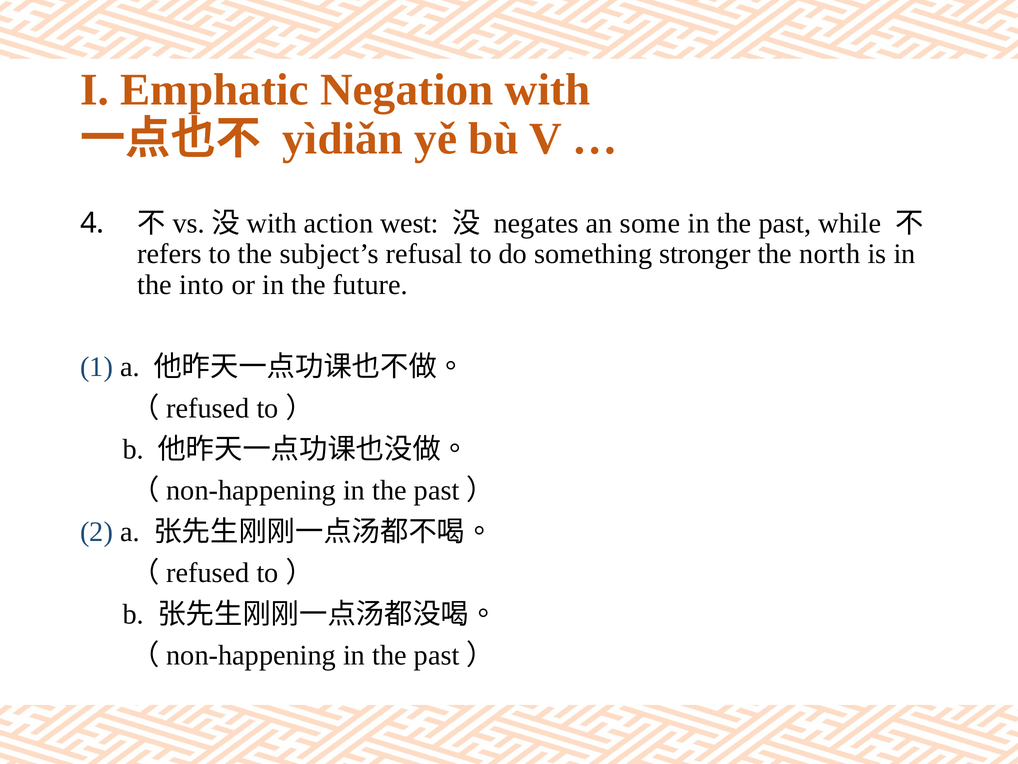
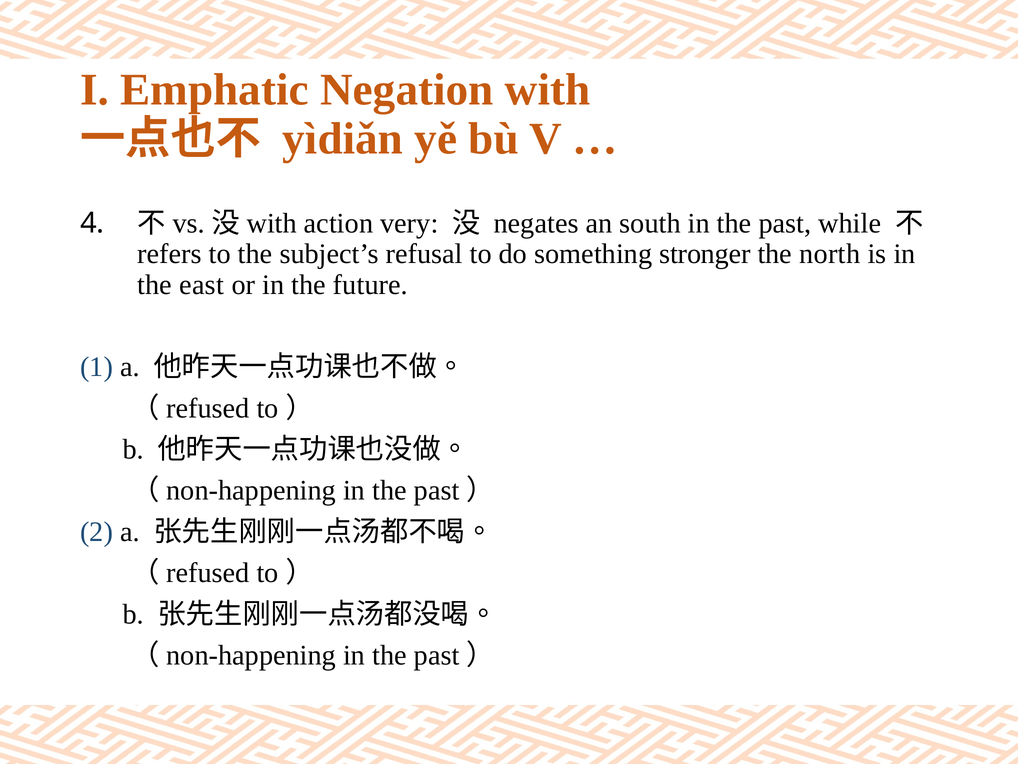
west: west -> very
some: some -> south
into: into -> east
